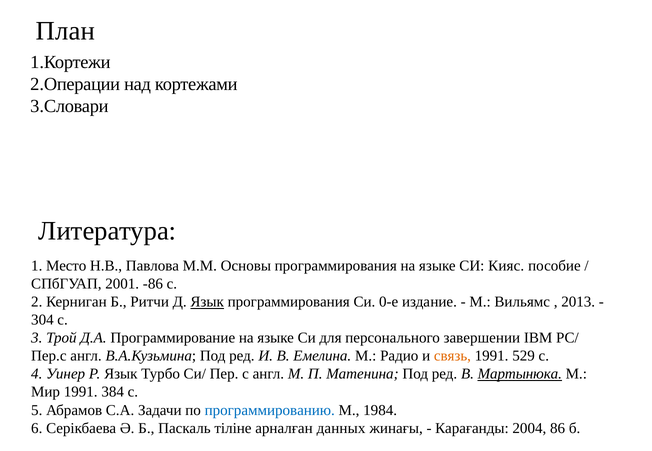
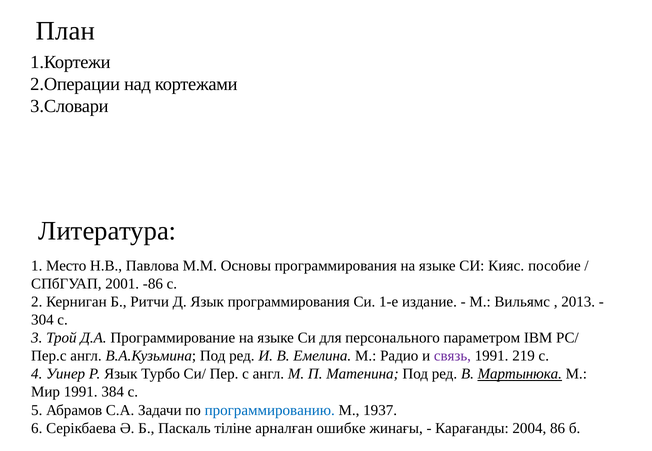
Язык at (207, 302) underline: present -> none
0-е: 0-е -> 1-е
завершении: завершении -> параметром
связь colour: orange -> purple
529: 529 -> 219
1984: 1984 -> 1937
данных: данных -> ошибке
